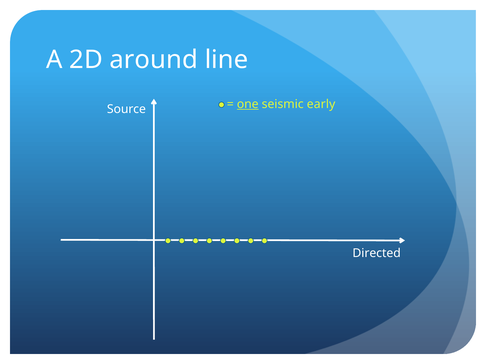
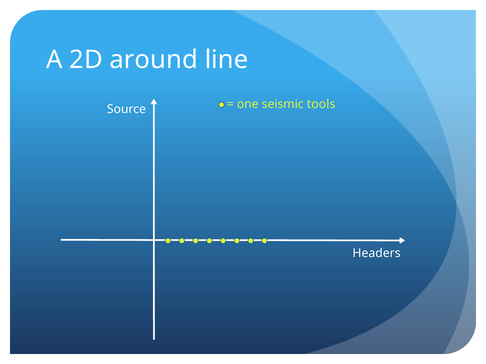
one underline: present -> none
early: early -> tools
Directed: Directed -> Headers
